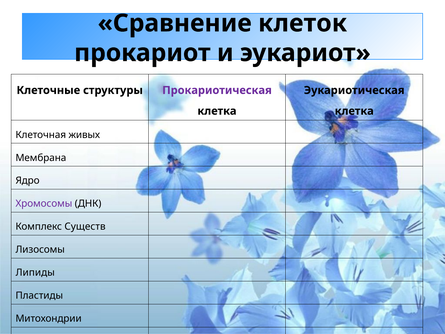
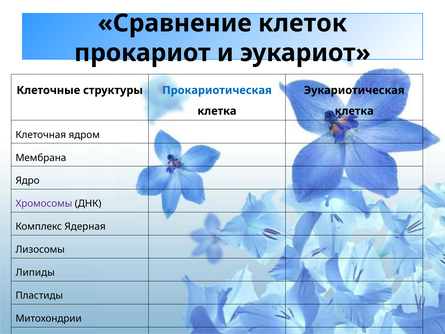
Прокариотическая colour: purple -> blue
живых: живых -> ядром
Существ: Существ -> Ядерная
